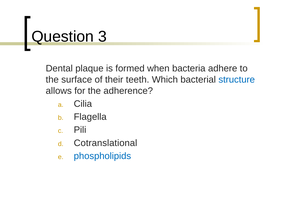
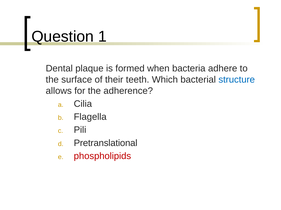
3: 3 -> 1
Cotranslational: Cotranslational -> Pretranslational
phospholipids colour: blue -> red
